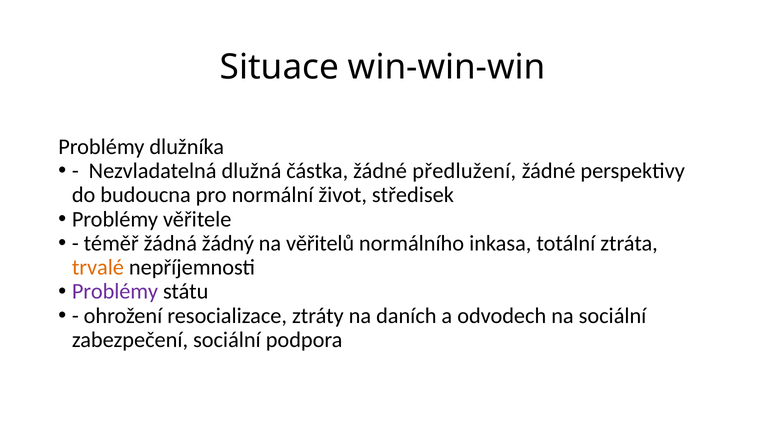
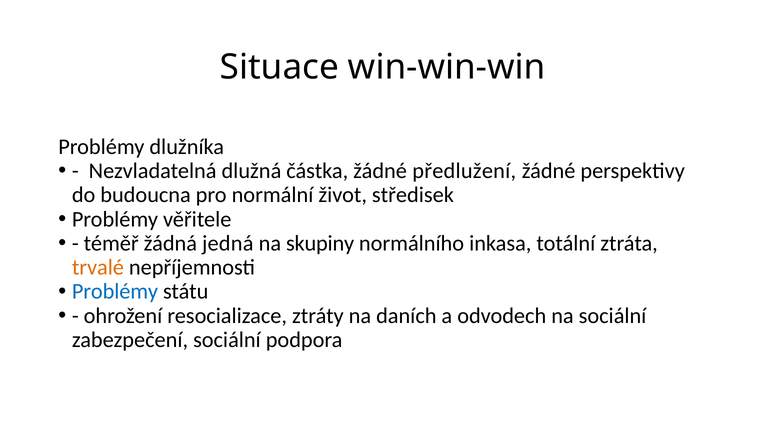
žádný: žádný -> jedná
věřitelů: věřitelů -> skupiny
Problémy at (115, 291) colour: purple -> blue
